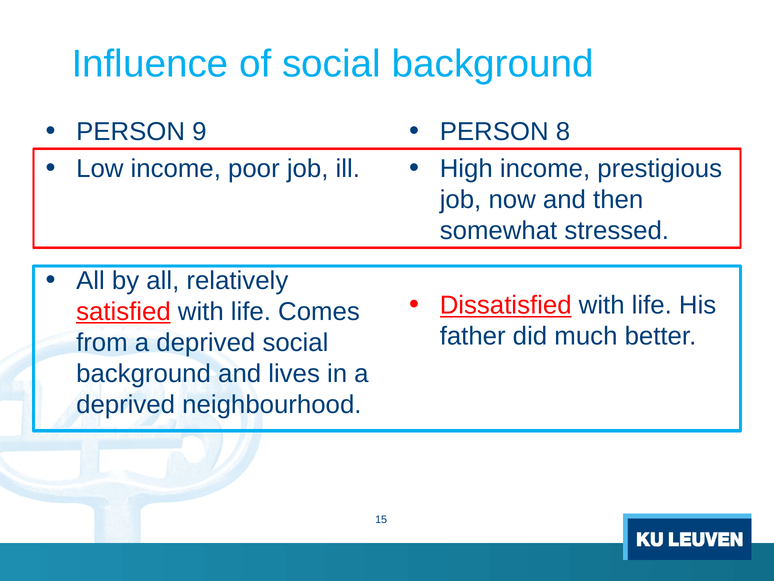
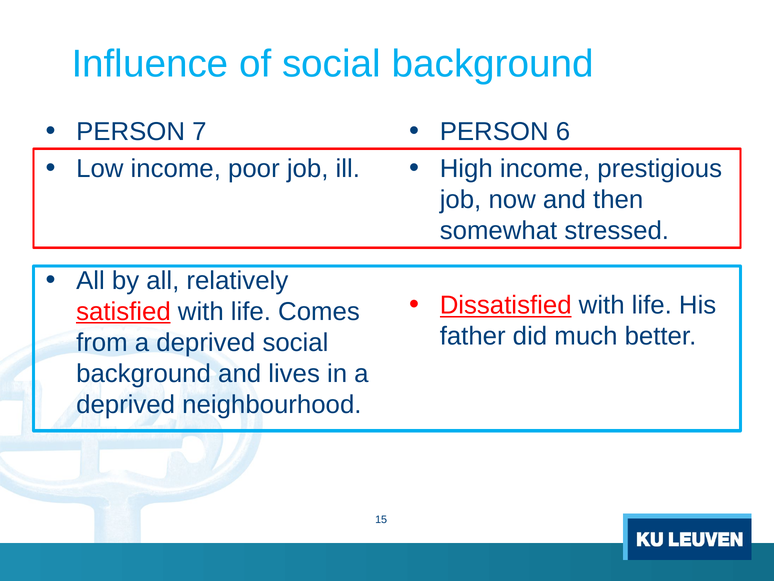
9: 9 -> 7
8: 8 -> 6
